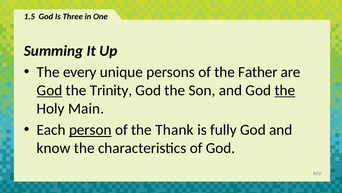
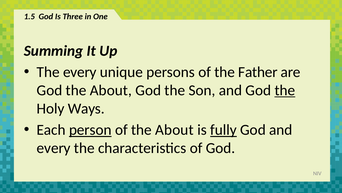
God at (50, 90) underline: present -> none
Trinity at (111, 90): Trinity -> About
Main: Main -> Ways
of the Thank: Thank -> About
fully underline: none -> present
know at (54, 148): know -> every
